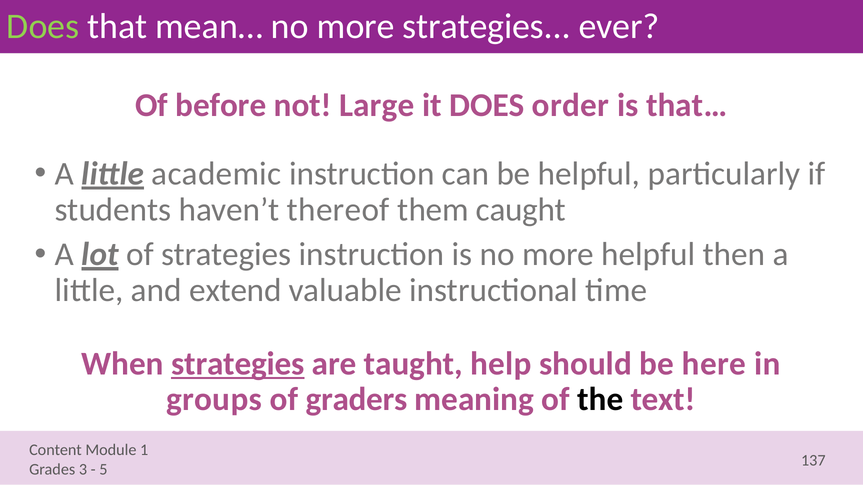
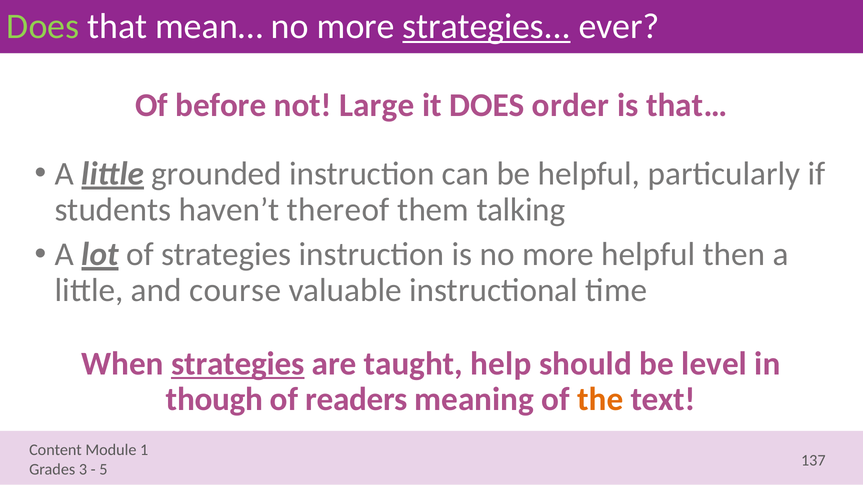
strategies at (487, 27) underline: none -> present
academic: academic -> grounded
caught: caught -> talking
extend: extend -> course
here: here -> level
groups: groups -> though
graders: graders -> readers
the colour: black -> orange
